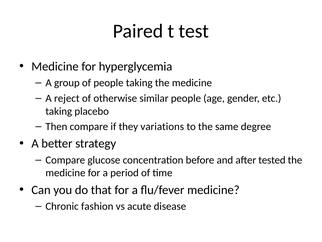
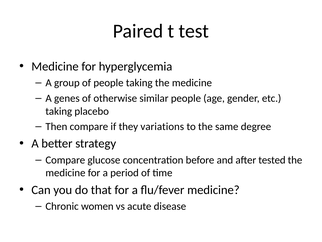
reject: reject -> genes
fashion: fashion -> women
